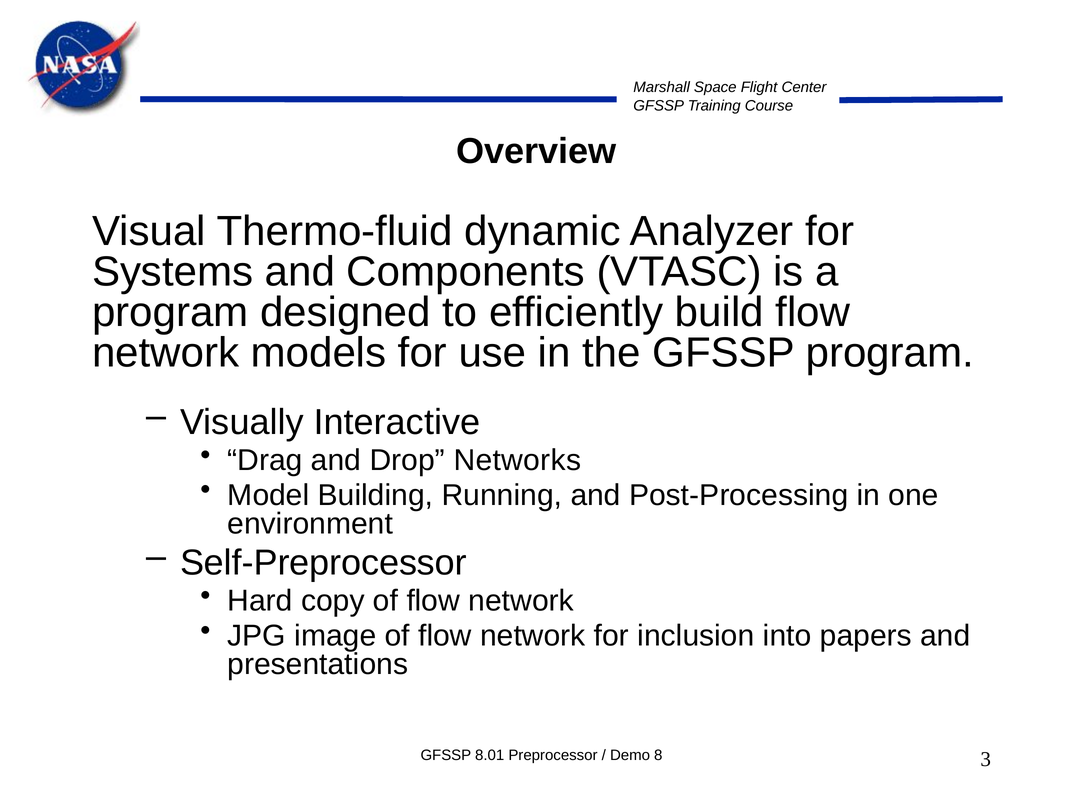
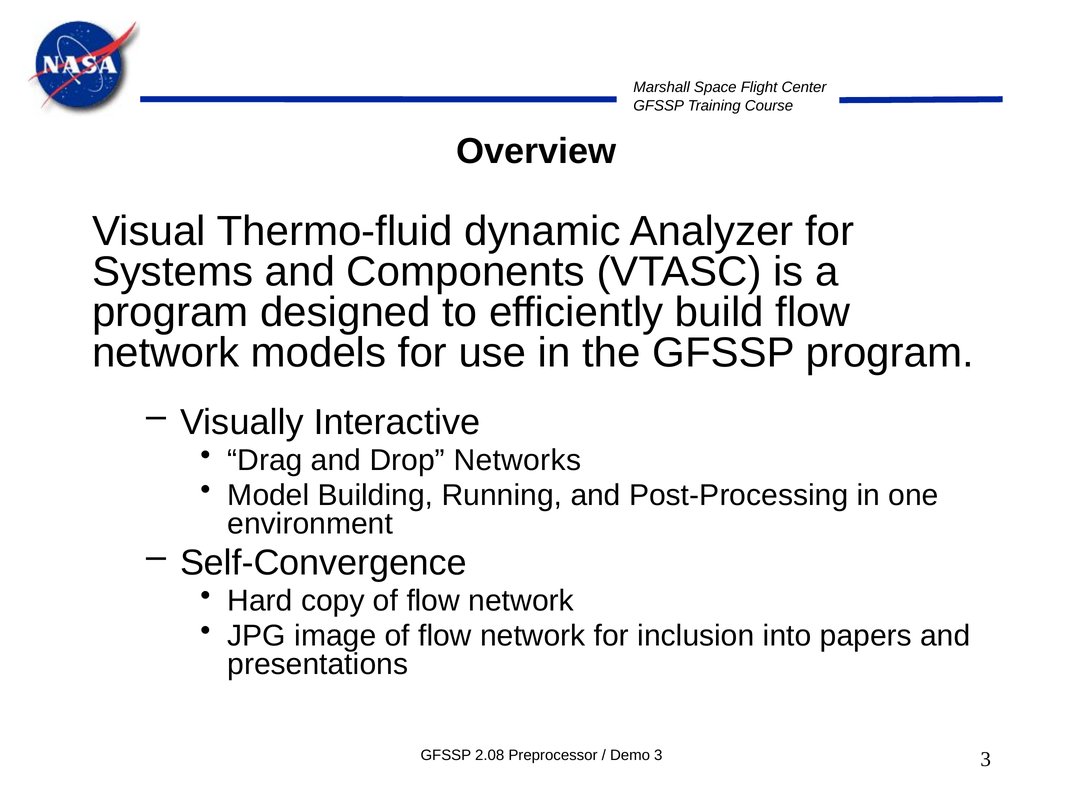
Self-Preprocessor: Self-Preprocessor -> Self-Convergence
8.01: 8.01 -> 2.08
Demo 8: 8 -> 3
